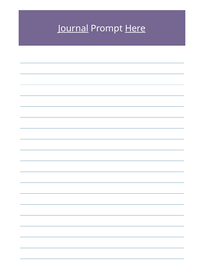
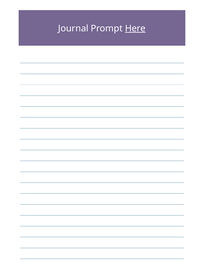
Journal underline: present -> none
